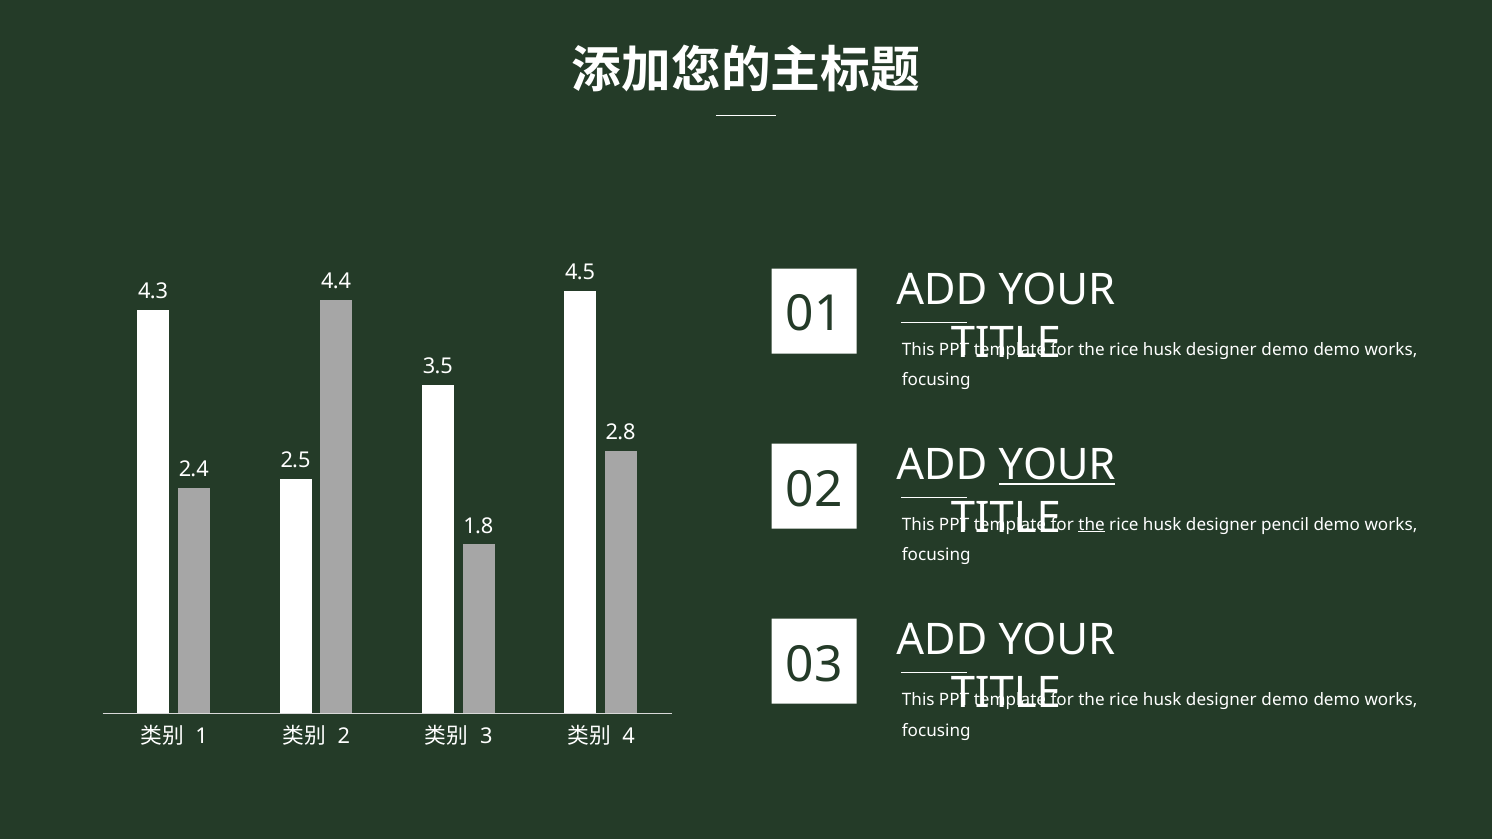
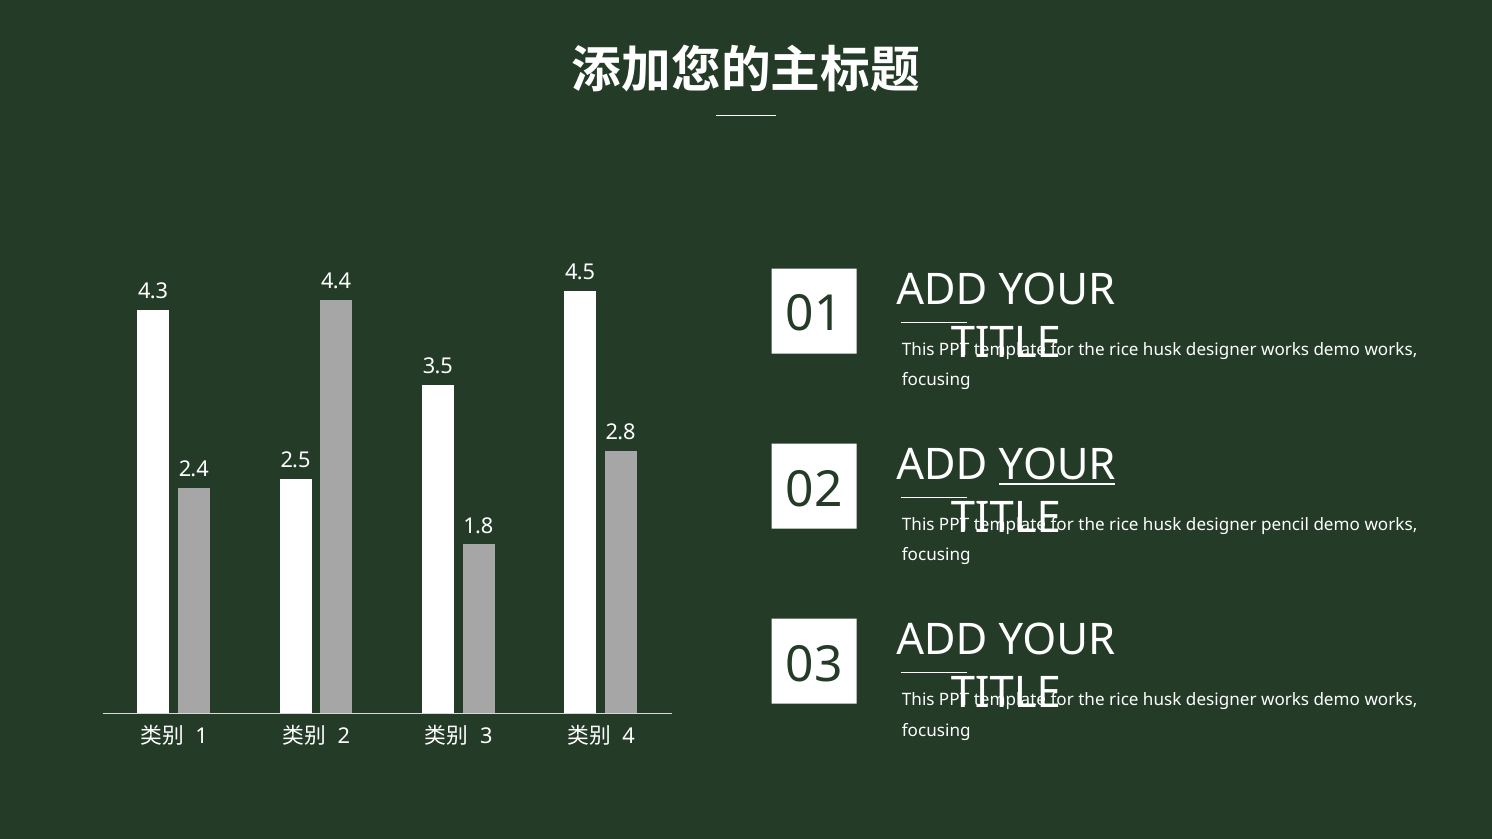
demo at (1285, 350): demo -> works
the at (1092, 525) underline: present -> none
demo at (1285, 700): demo -> works
